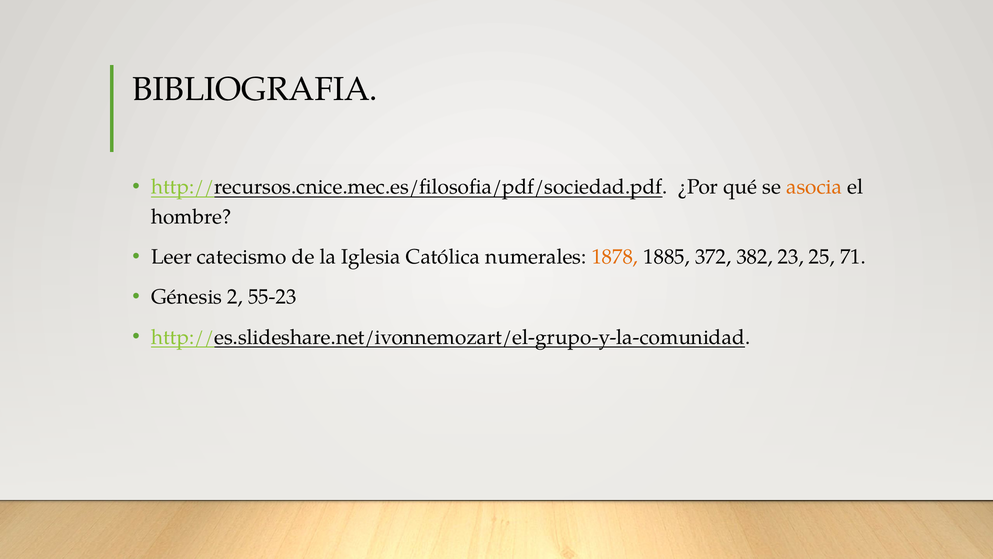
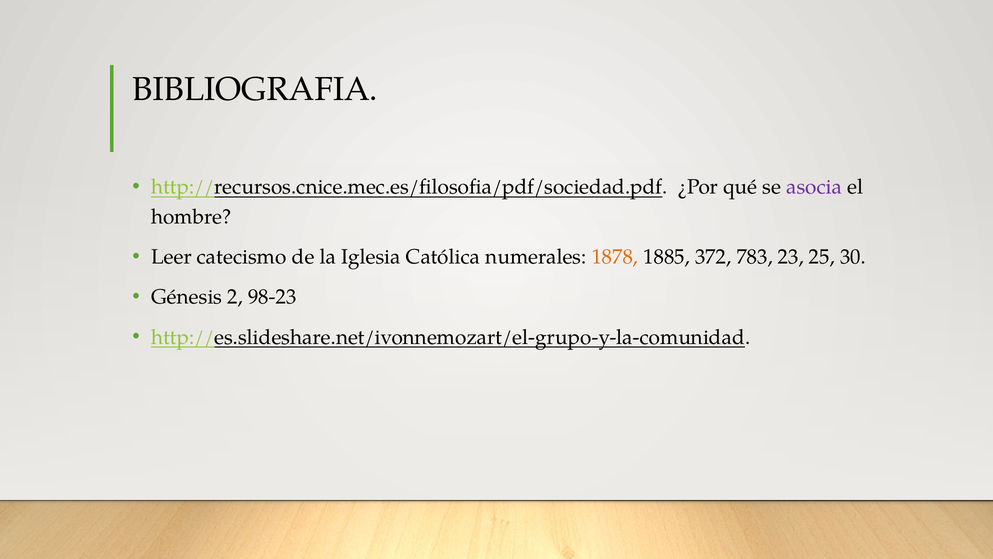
asocia colour: orange -> purple
382: 382 -> 783
71: 71 -> 30
55-23: 55-23 -> 98-23
